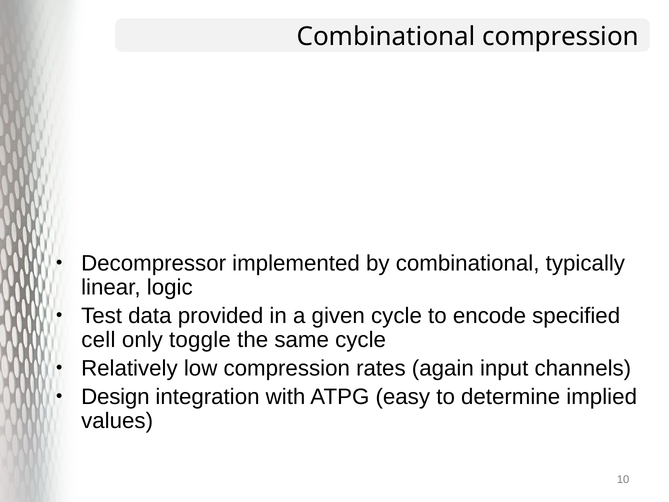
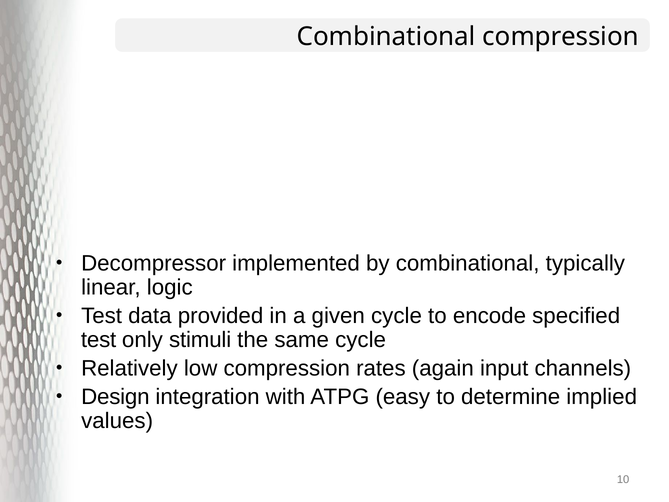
cell at (98, 340): cell -> test
toggle: toggle -> stimuli
